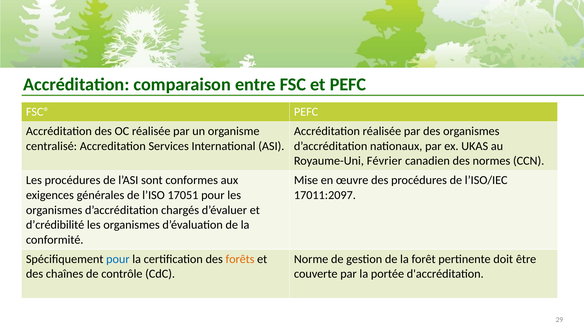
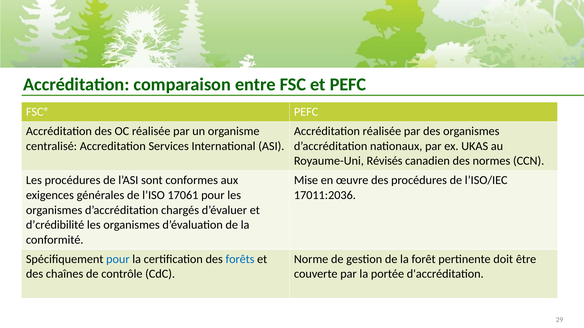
Février: Février -> Révisés
17051: 17051 -> 17061
17011:2097: 17011:2097 -> 17011:2036
forêts colour: orange -> blue
